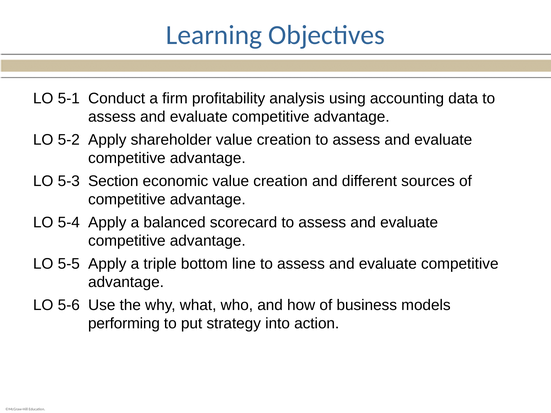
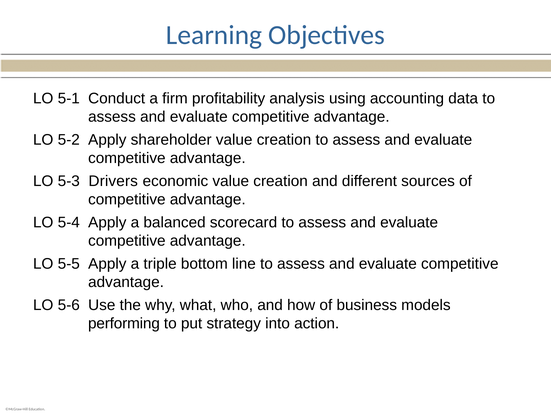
Section: Section -> Drivers
